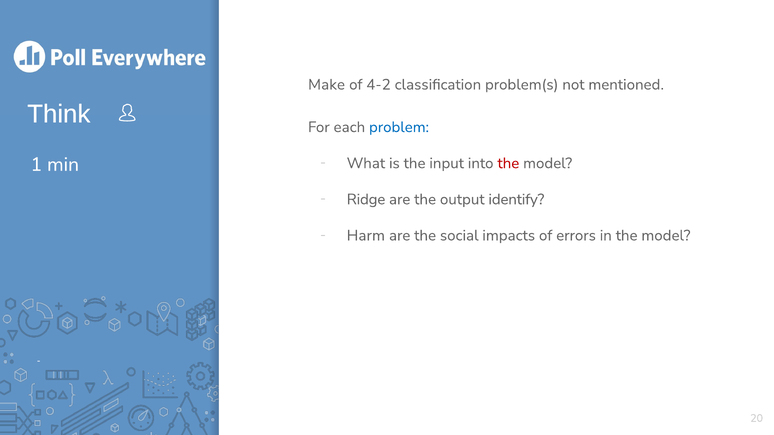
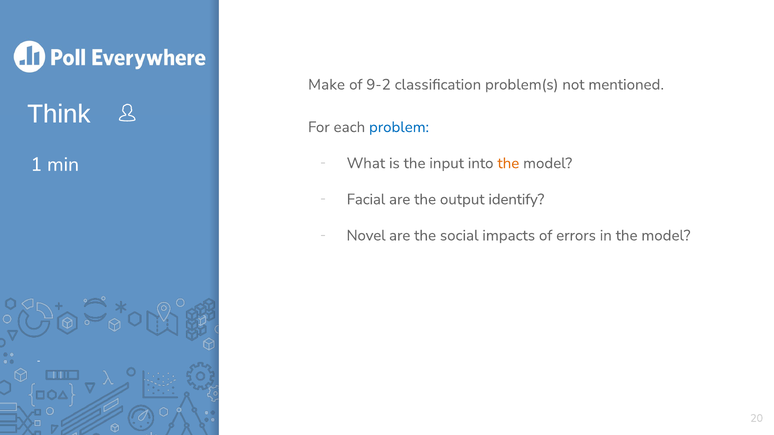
4-2: 4-2 -> 9-2
the at (508, 163) colour: red -> orange
Ridge: Ridge -> Facial
Harm: Harm -> Novel
